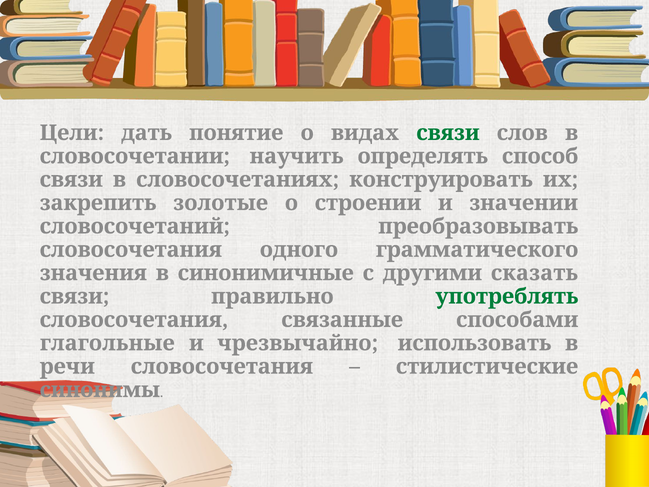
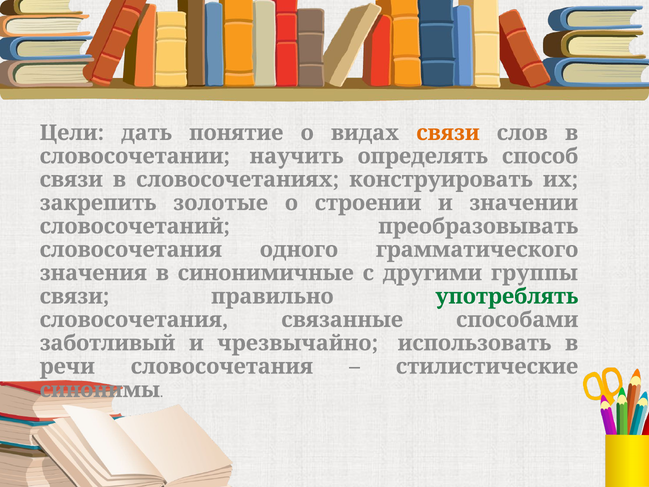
связи at (448, 133) colour: green -> orange
сказать: сказать -> группы
глагольные: глагольные -> заботливый
